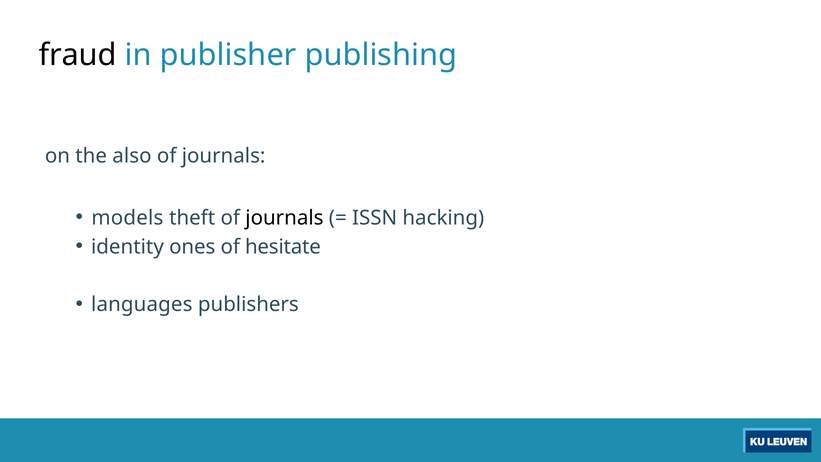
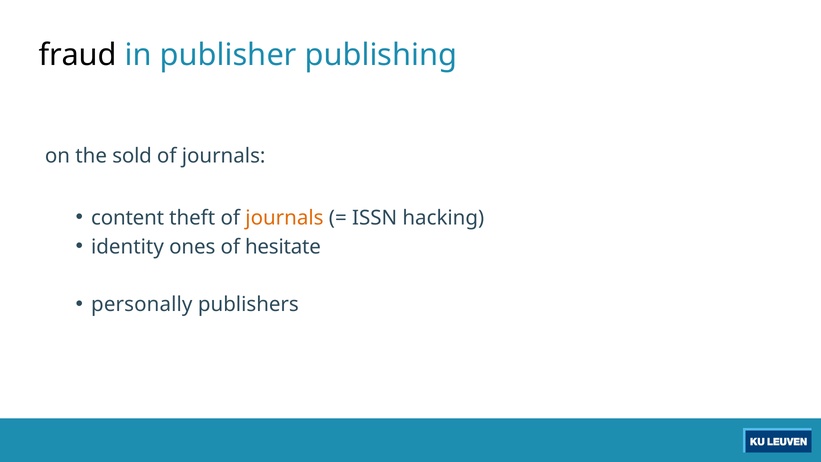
also: also -> sold
models: models -> content
journals at (284, 218) colour: black -> orange
languages: languages -> personally
